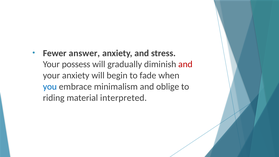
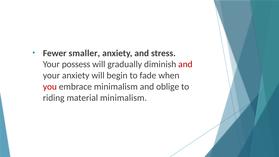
answer: answer -> smaller
you colour: blue -> red
material interpreted: interpreted -> minimalism
